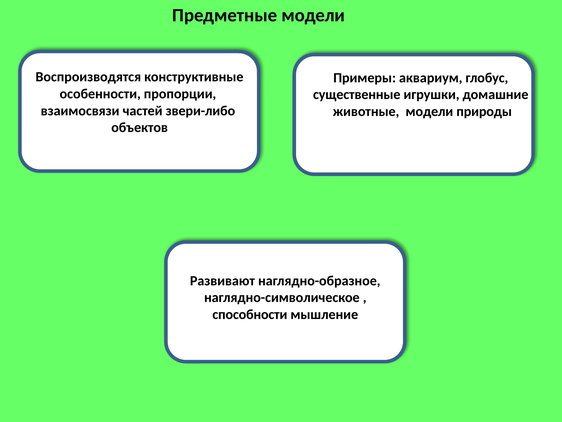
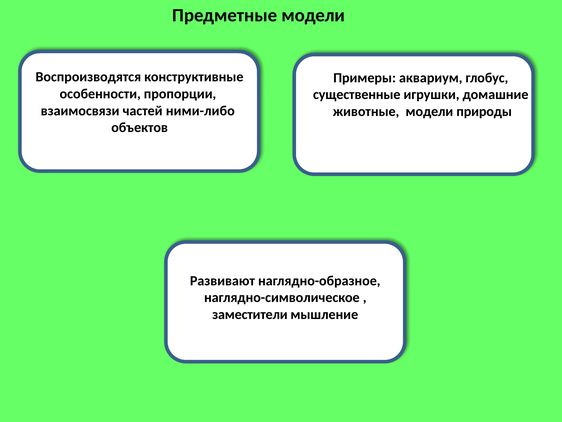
звери-либо: звери-либо -> ними-либо
способности: способности -> заместители
